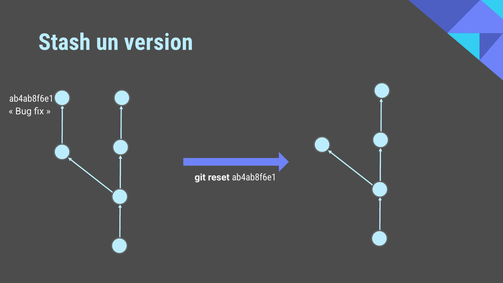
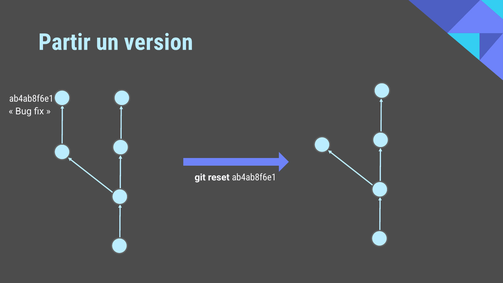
Stash: Stash -> Partir
